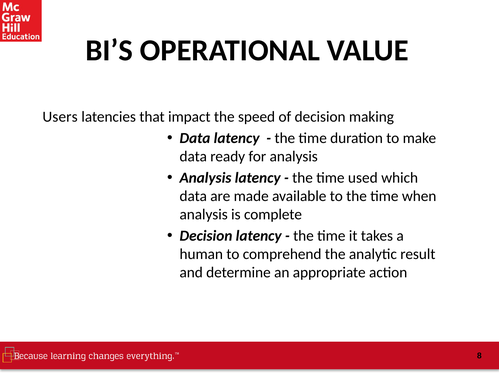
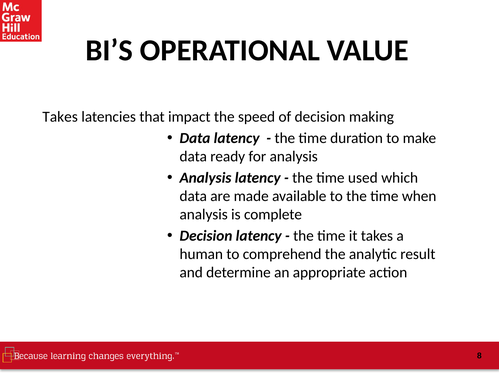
Users at (60, 117): Users -> Takes
